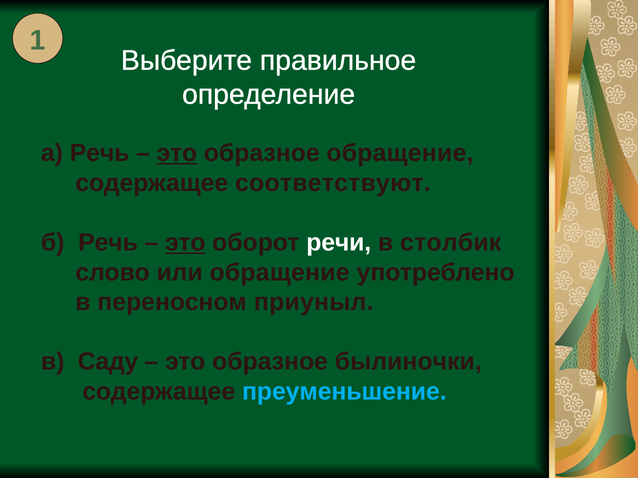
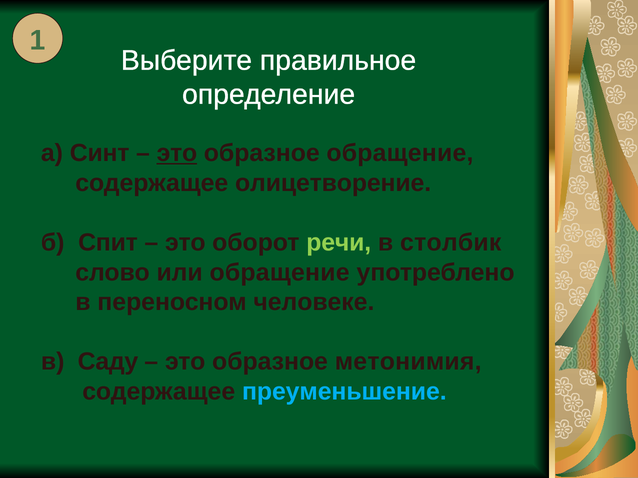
а Речь: Речь -> Синт
соответствуют: соответствуют -> олицетворение
б Речь: Речь -> Спит
это at (185, 243) underline: present -> none
речи colour: white -> light green
приуныл: приуныл -> человеке
былиночки: былиночки -> метонимия
